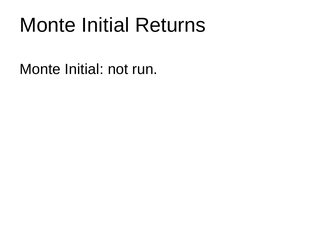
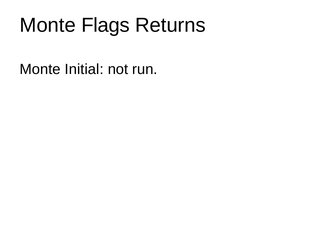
Initial at (105, 25): Initial -> Flags
